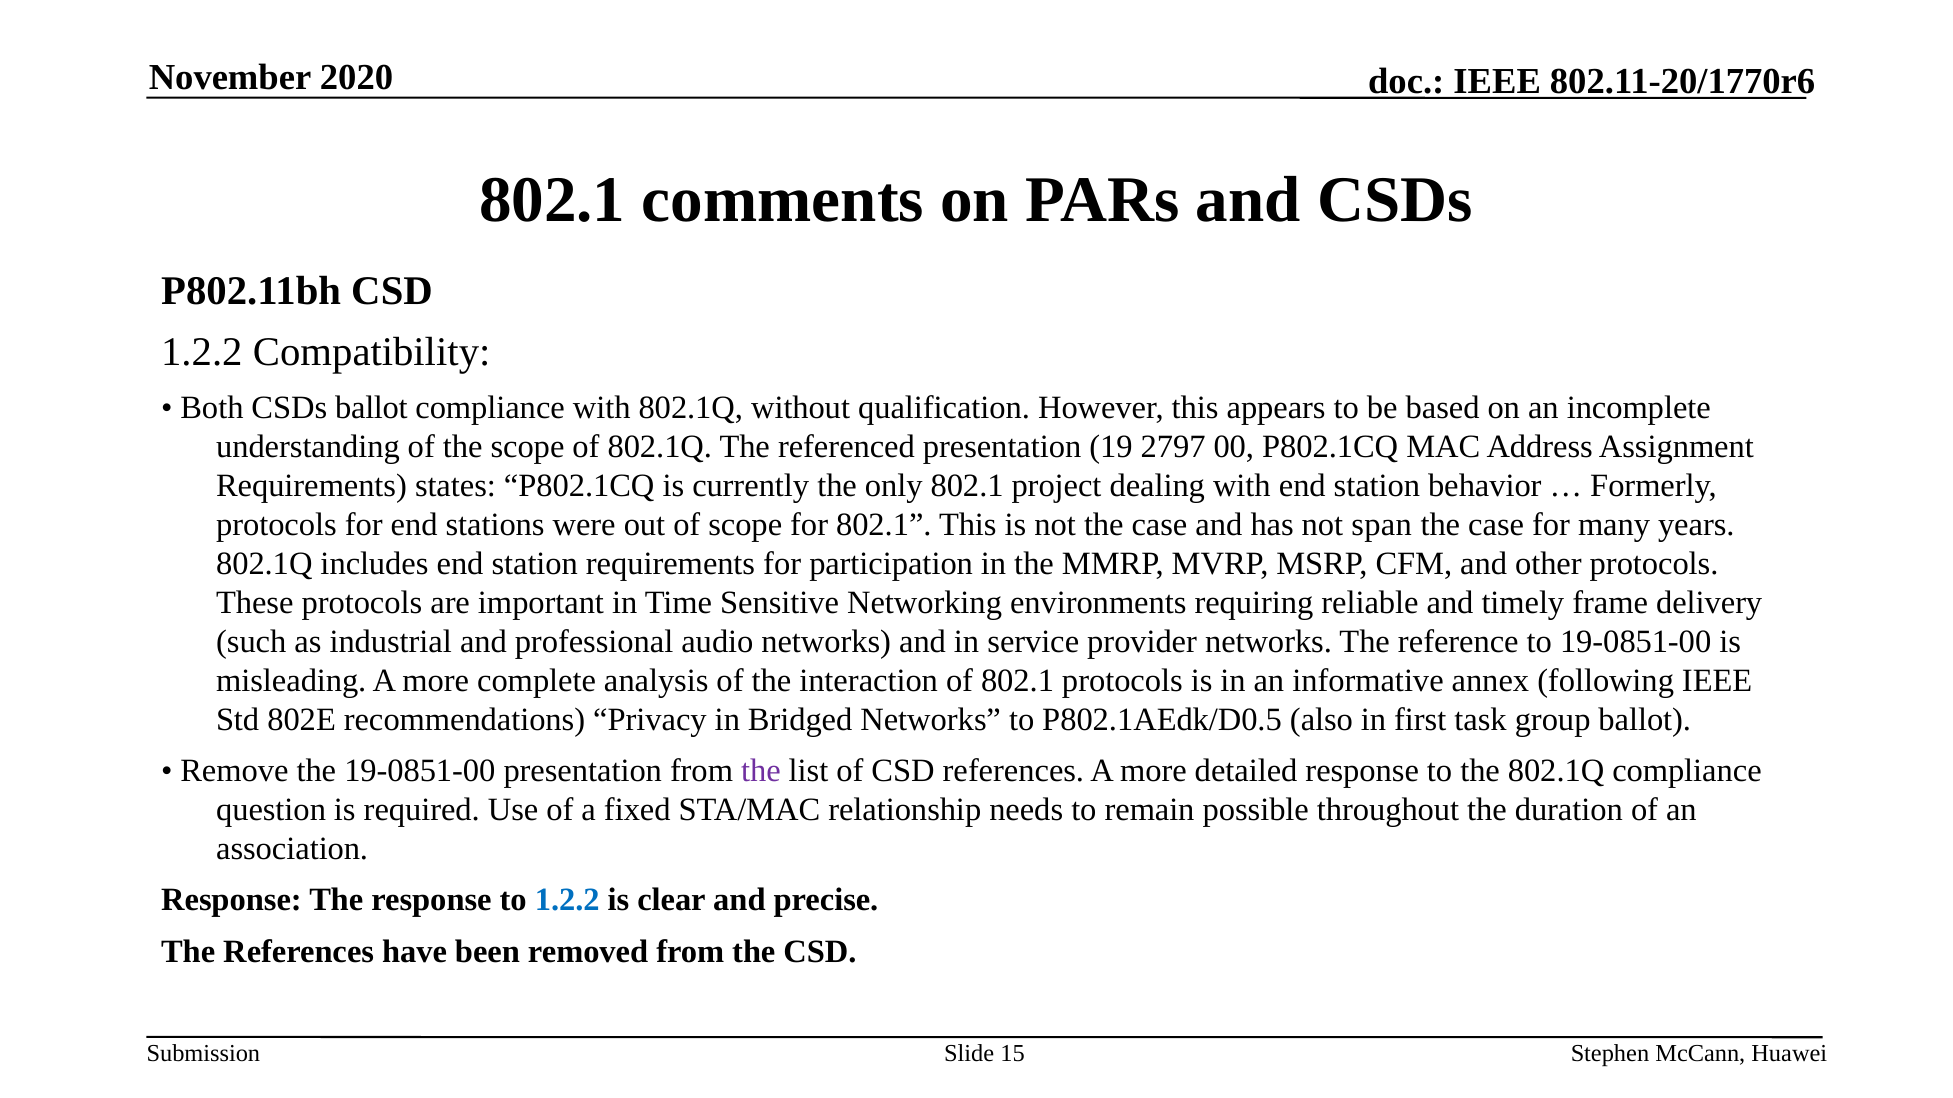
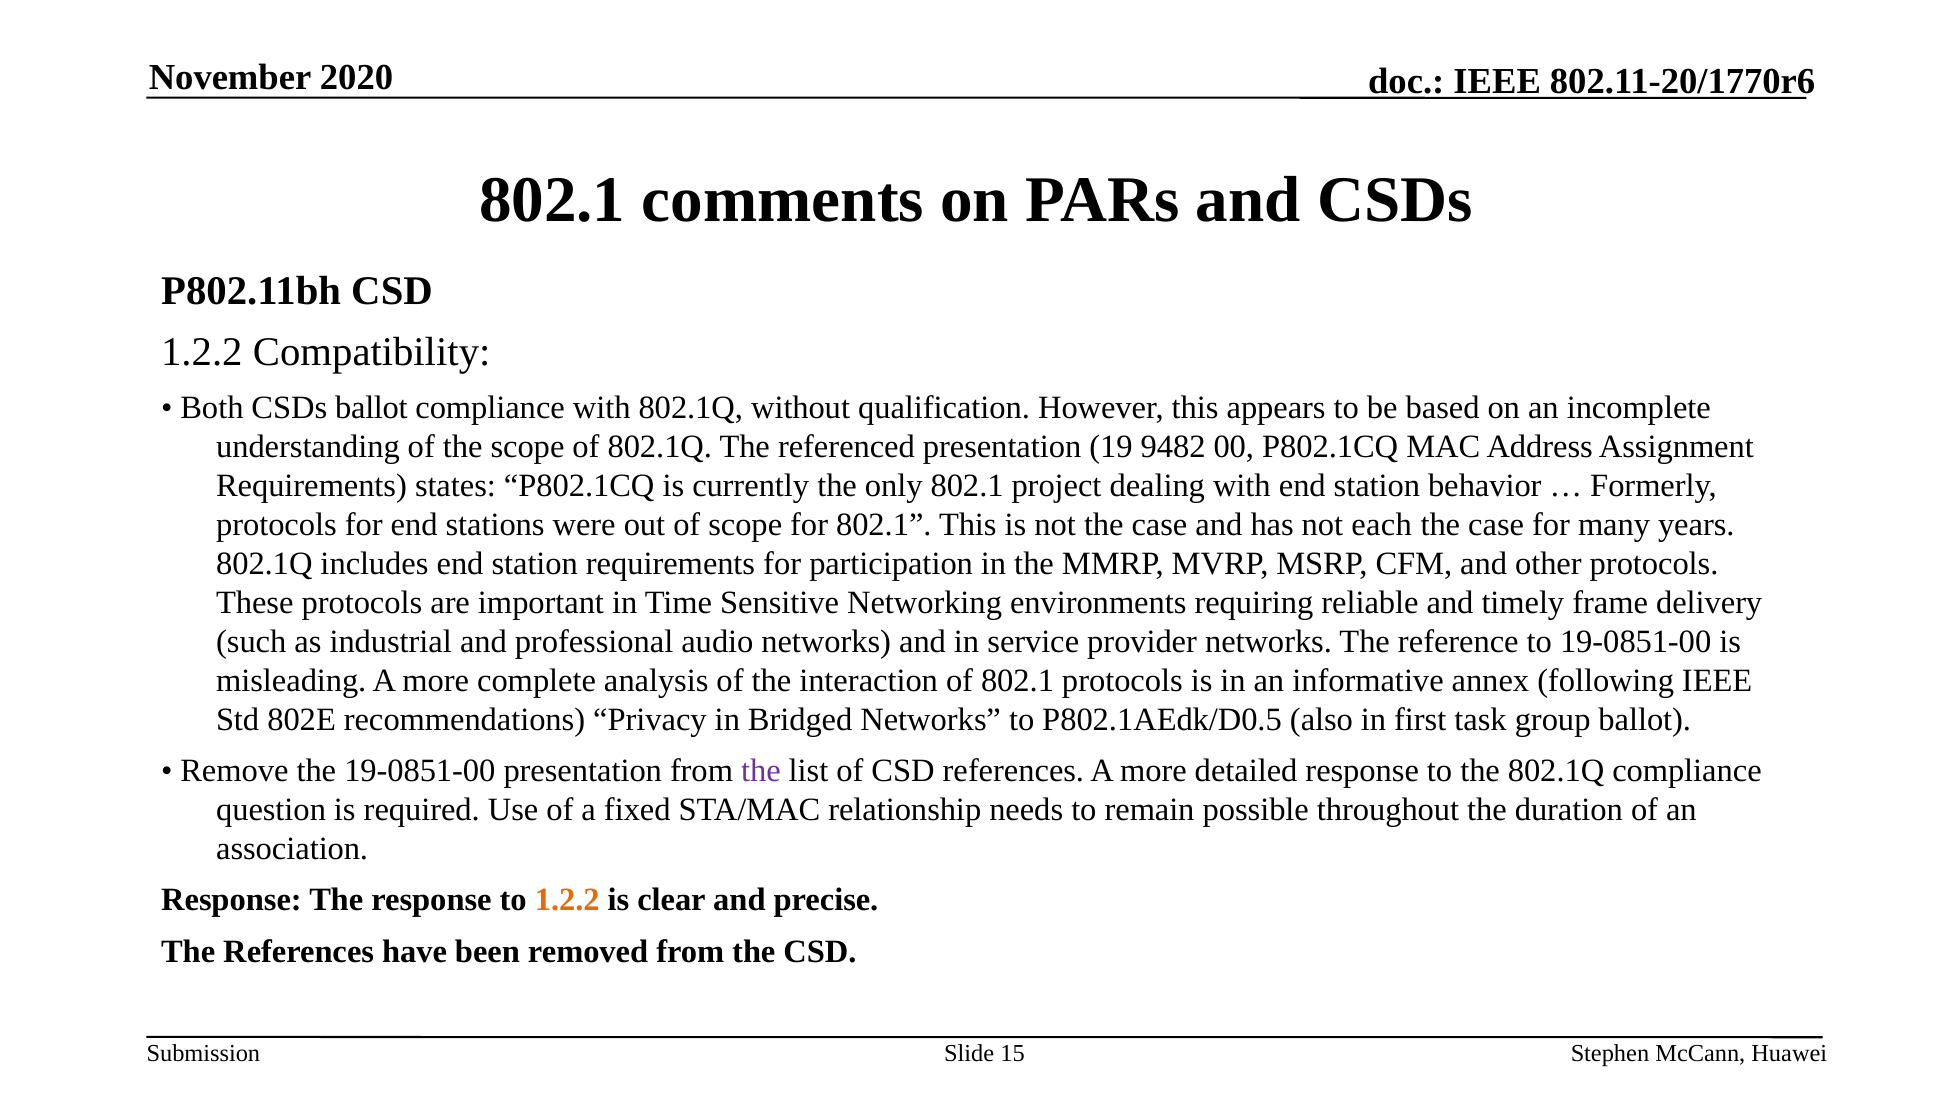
2797: 2797 -> 9482
span: span -> each
1.2.2 at (567, 901) colour: blue -> orange
